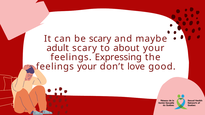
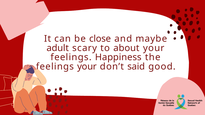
be scary: scary -> close
Expressing: Expressing -> Happiness
love: love -> said
